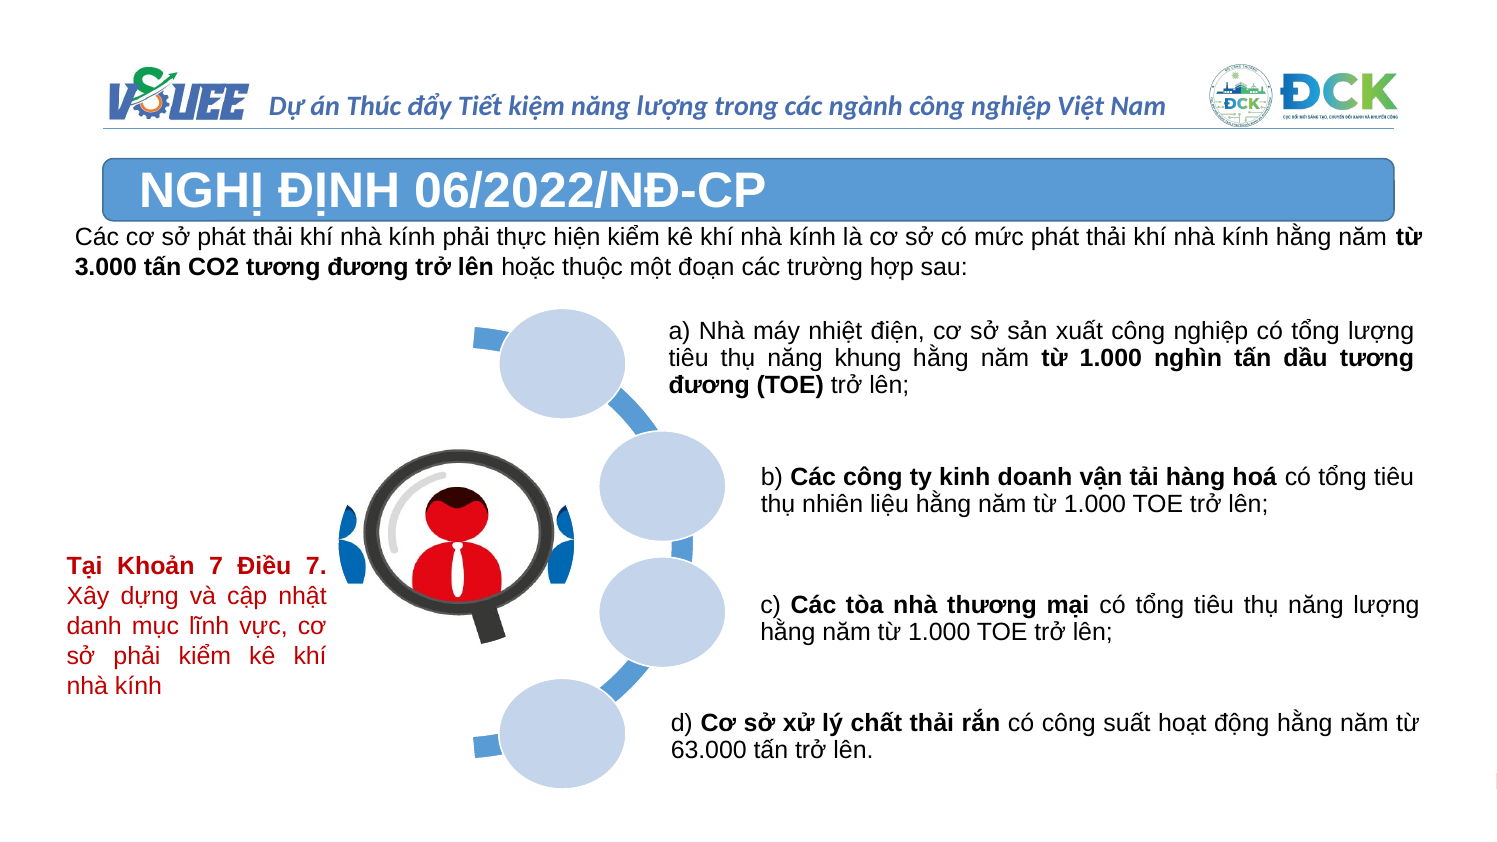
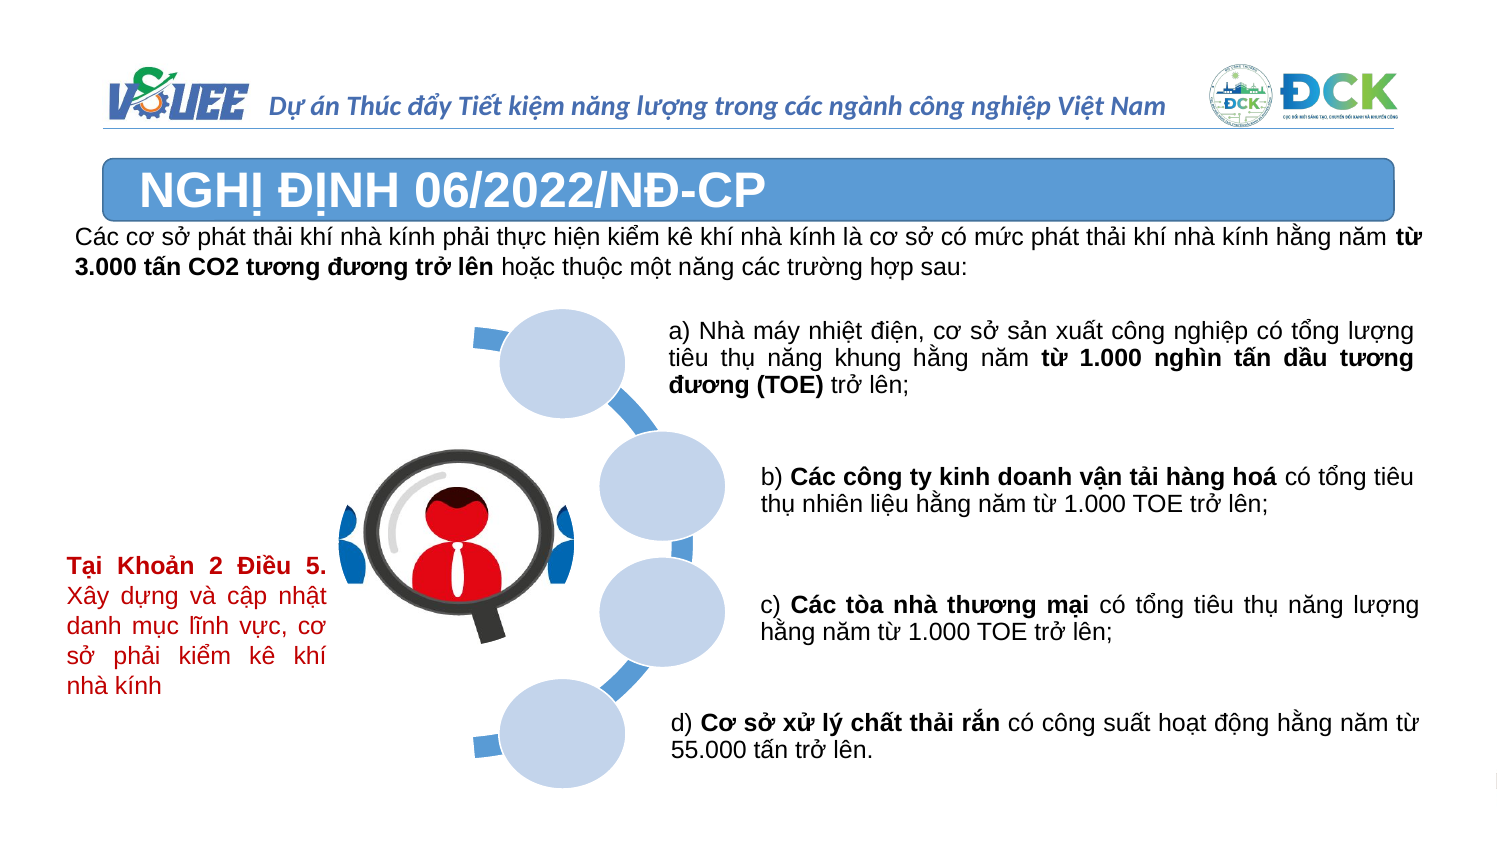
một đoạn: đoạn -> năng
Khoản 7: 7 -> 2
Điều 7: 7 -> 5
63.000: 63.000 -> 55.000
